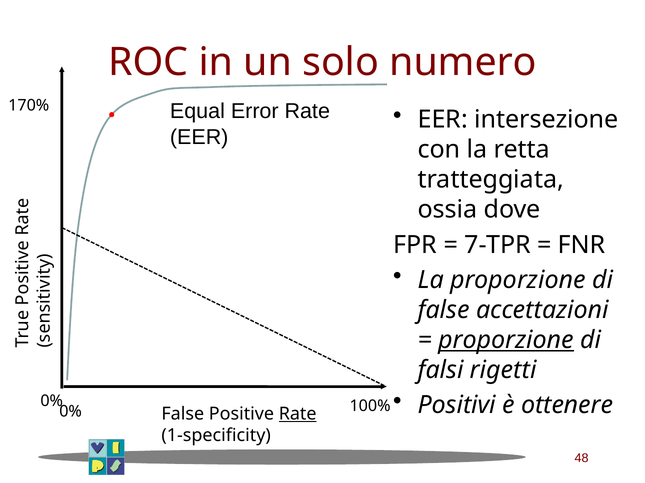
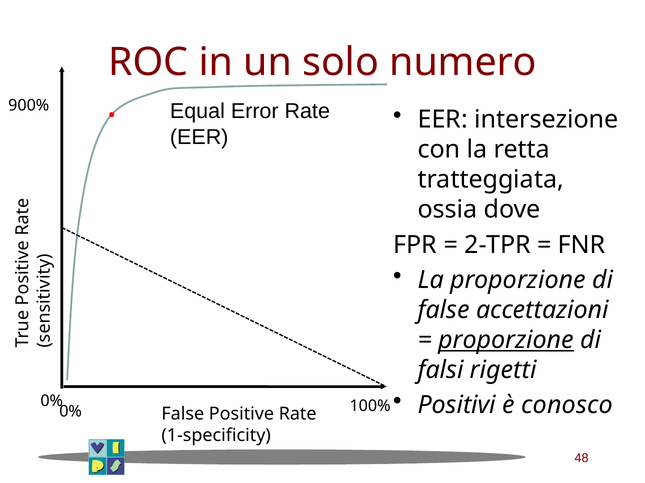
170%: 170% -> 900%
7-TPR: 7-TPR -> 2-TPR
ottenere: ottenere -> conosco
Rate at (298, 414) underline: present -> none
